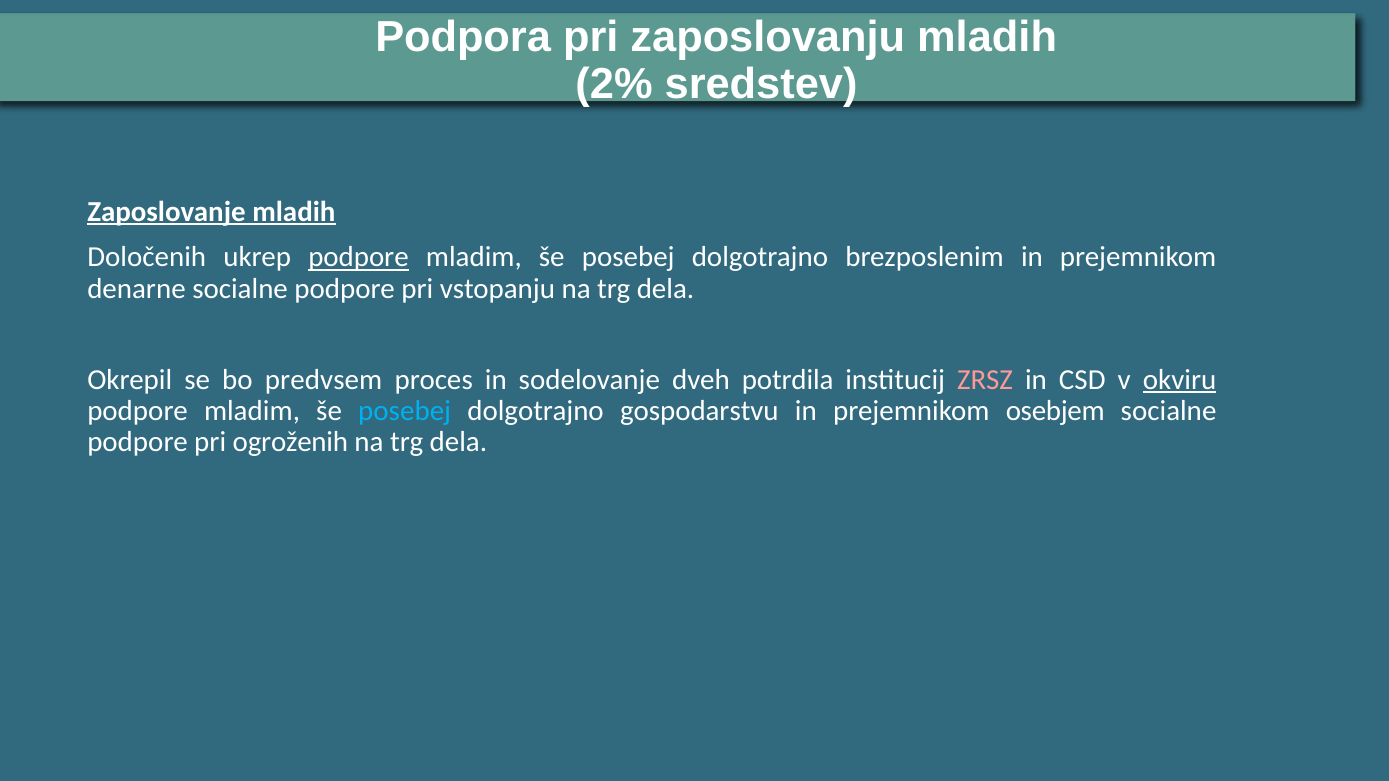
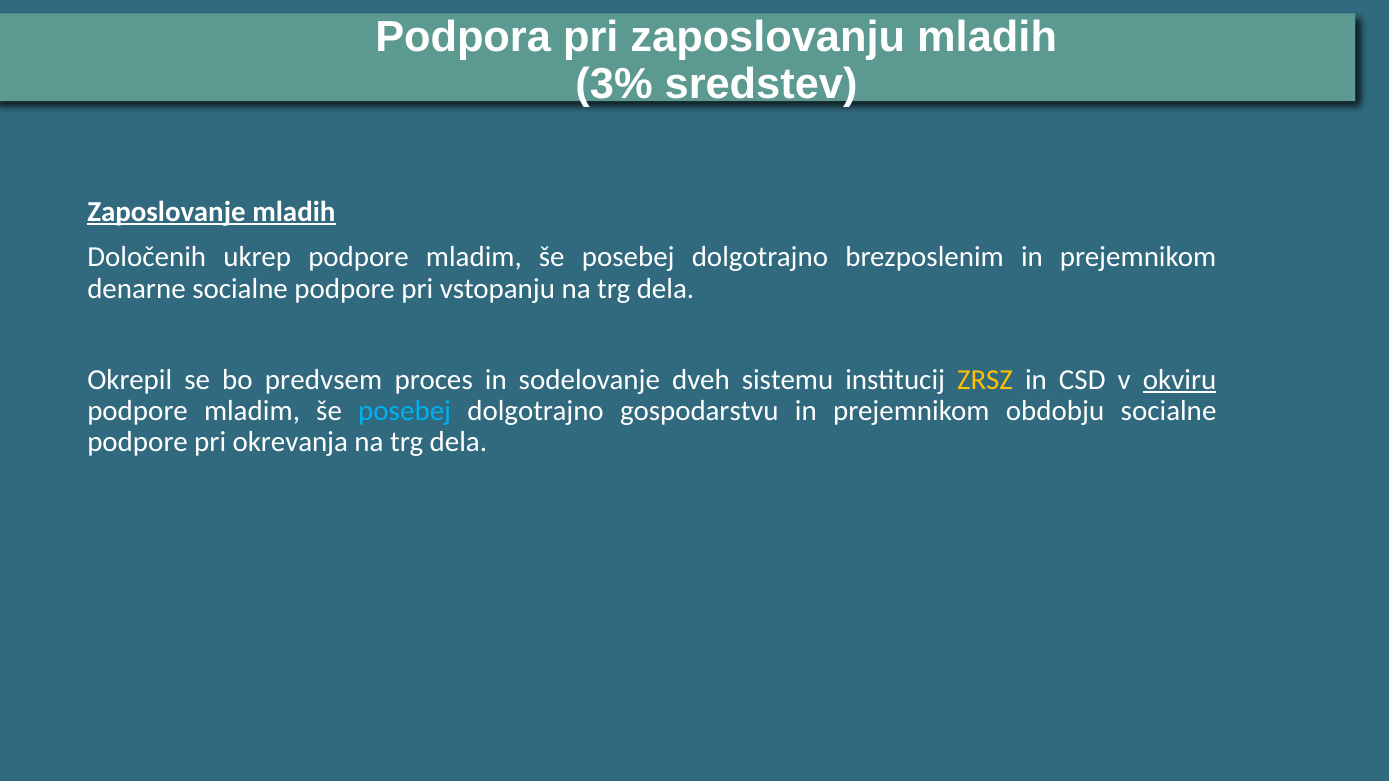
2%: 2% -> 3%
podpore at (358, 257) underline: present -> none
potrdila: potrdila -> sistemu
ZRSZ colour: pink -> yellow
osebjem: osebjem -> obdobju
ogroženih: ogroženih -> okrevanja
